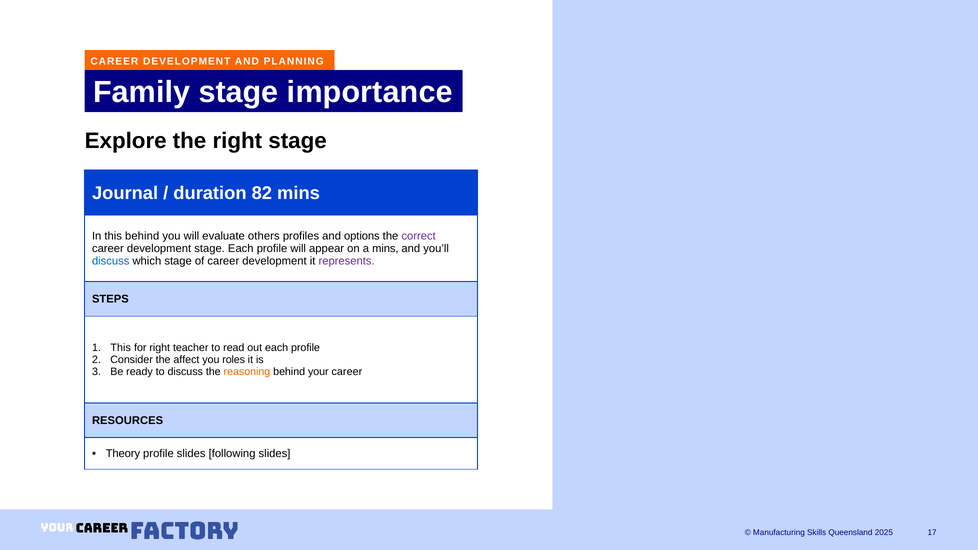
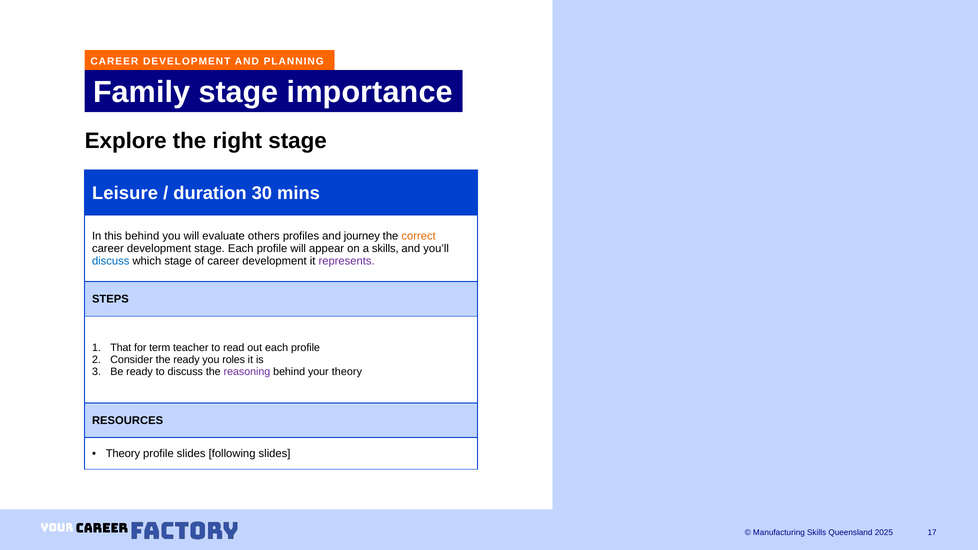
Journal: Journal -> Leisure
82: 82 -> 30
options: options -> journey
correct colour: purple -> orange
a mins: mins -> skills
This at (121, 348): This -> That
for right: right -> term
the affect: affect -> ready
reasoning colour: orange -> purple
your career: career -> theory
